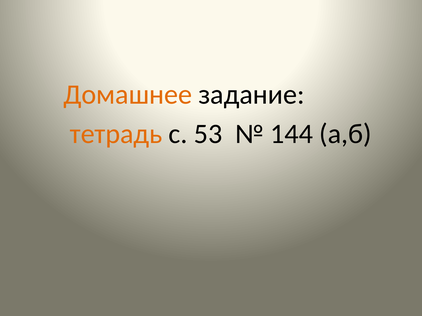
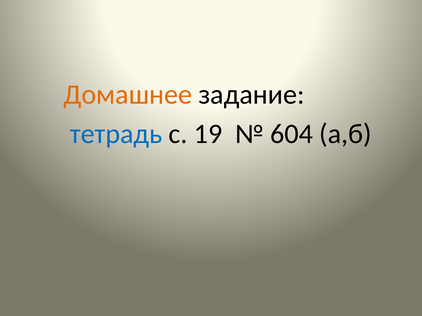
тетрадь colour: orange -> blue
53: 53 -> 19
144: 144 -> 604
